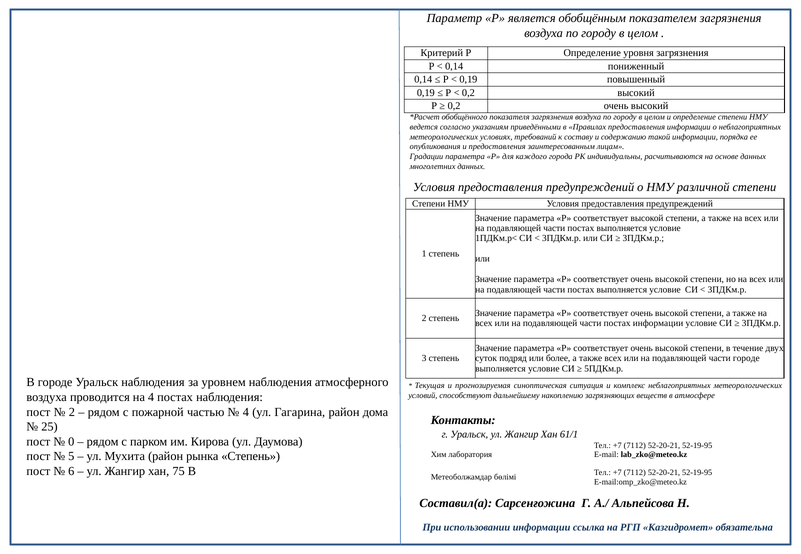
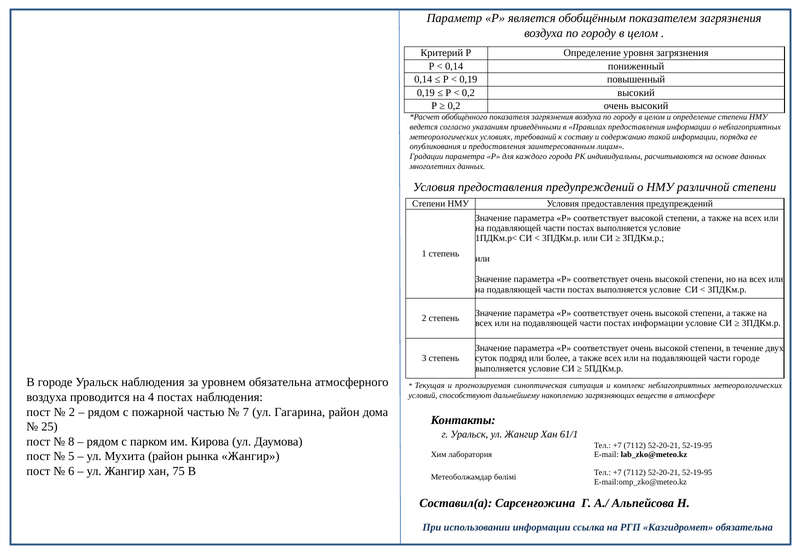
уровнем наблюдения: наблюдения -> обязательна
4 at (246, 412): 4 -> 7
0: 0 -> 8
рынка Степень: Степень -> Жангир
